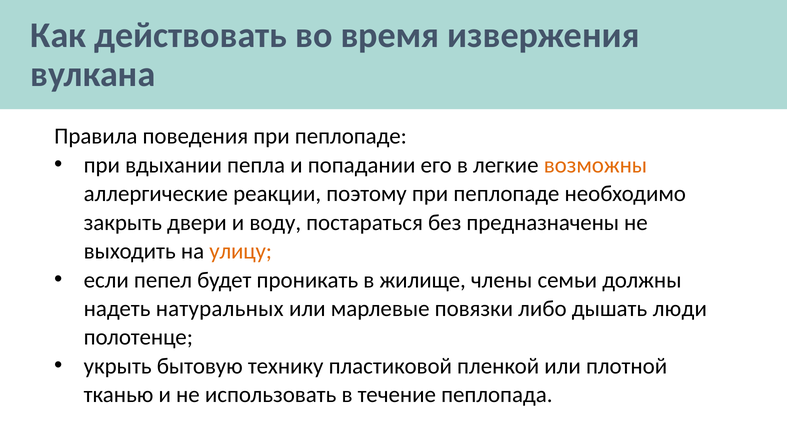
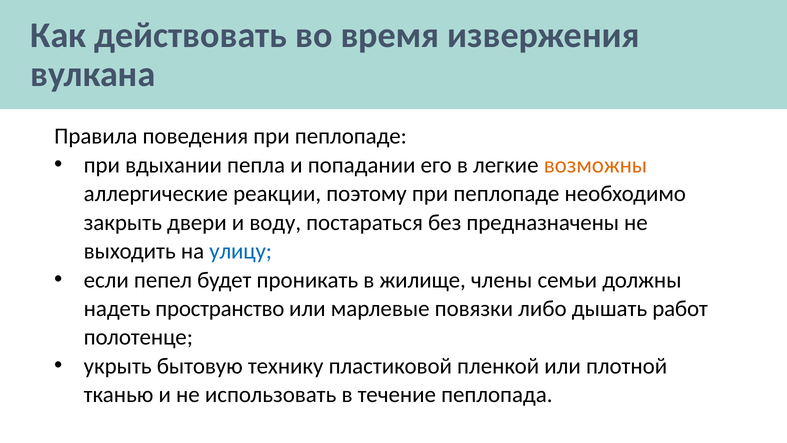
улицу colour: orange -> blue
натуральных: натуральных -> пространство
люди: люди -> работ
